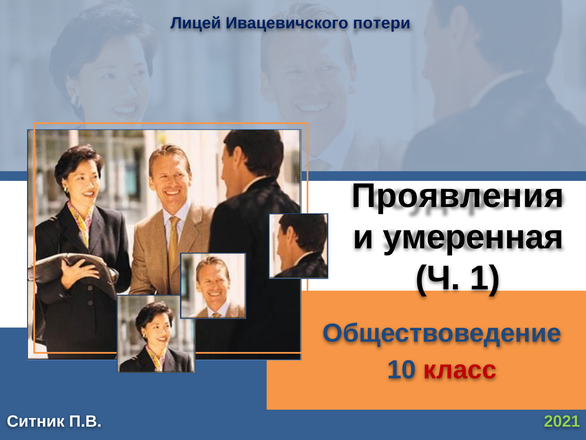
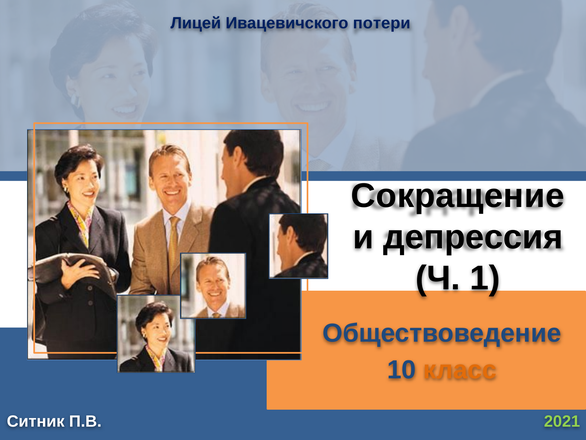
Проявления: Проявления -> Сокращение
умеренная: умеренная -> депрессия
класс colour: red -> orange
